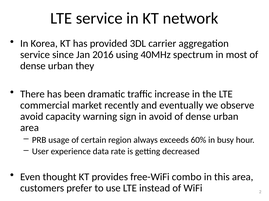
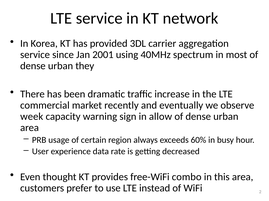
2016: 2016 -> 2001
avoid at (32, 117): avoid -> week
in avoid: avoid -> allow
